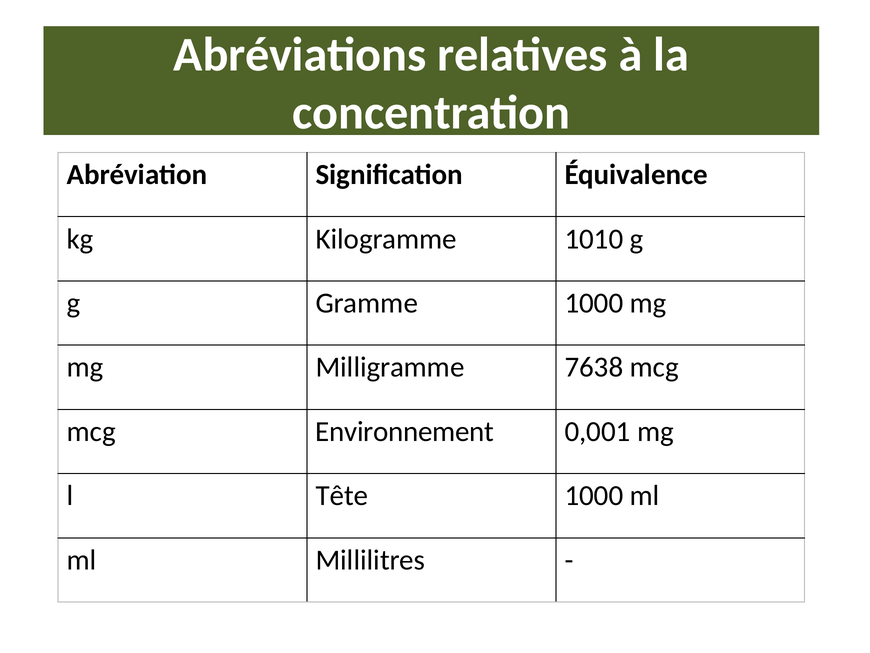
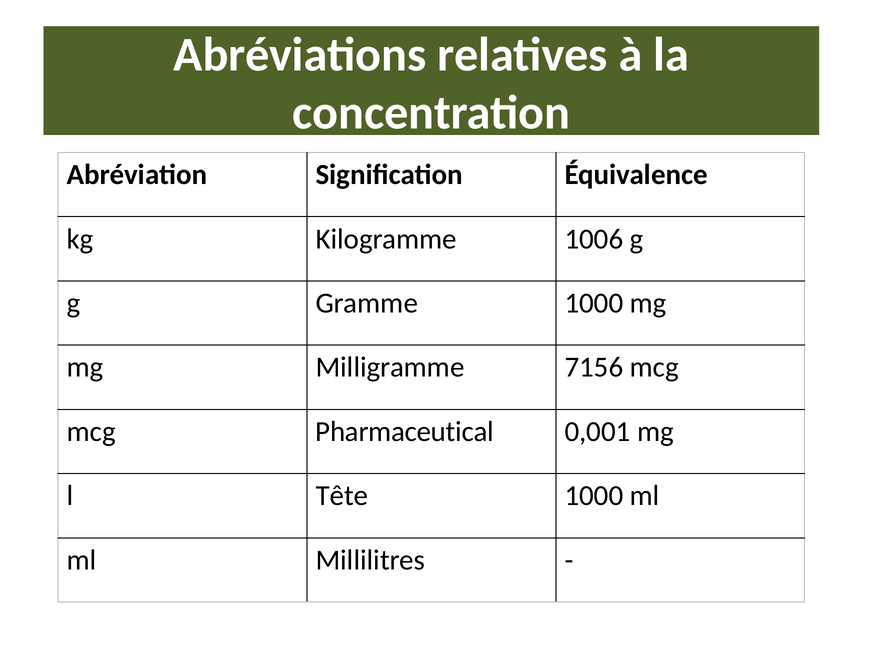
1010: 1010 -> 1006
7638: 7638 -> 7156
Environnement: Environnement -> Pharmaceutical
